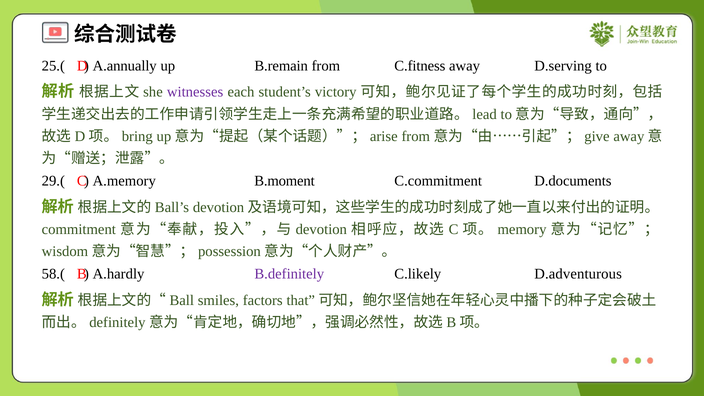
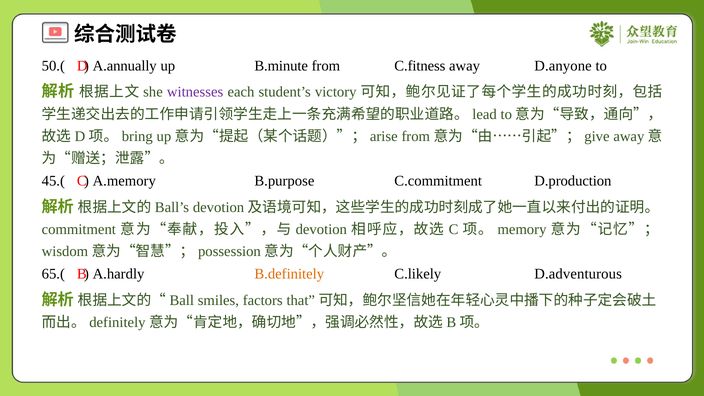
25.(: 25.( -> 50.(
B.remain: B.remain -> B.minute
D.serving: D.serving -> D.anyone
29.(: 29.( -> 45.(
B.moment: B.moment -> B.purpose
D.documents: D.documents -> D.production
58.(: 58.( -> 65.(
B.definitely colour: purple -> orange
